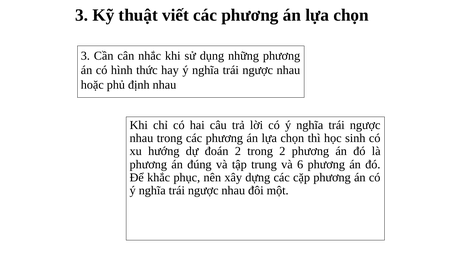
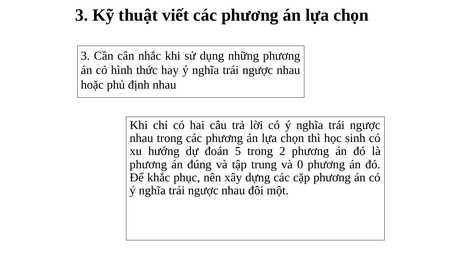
đoán 2: 2 -> 5
6: 6 -> 0
